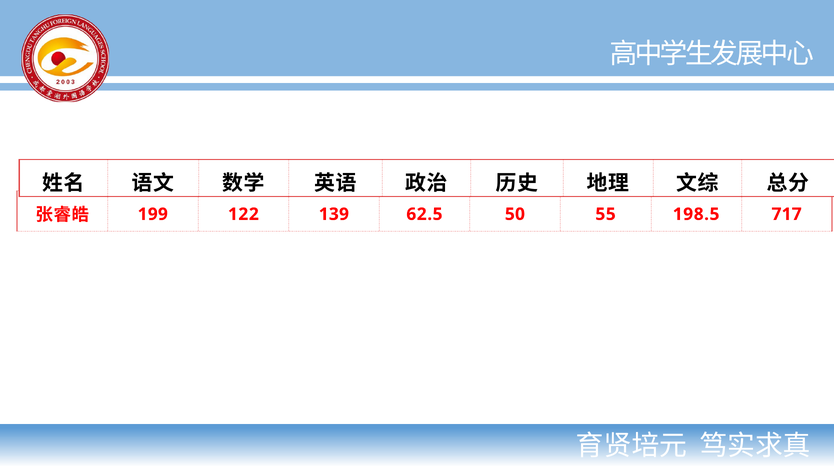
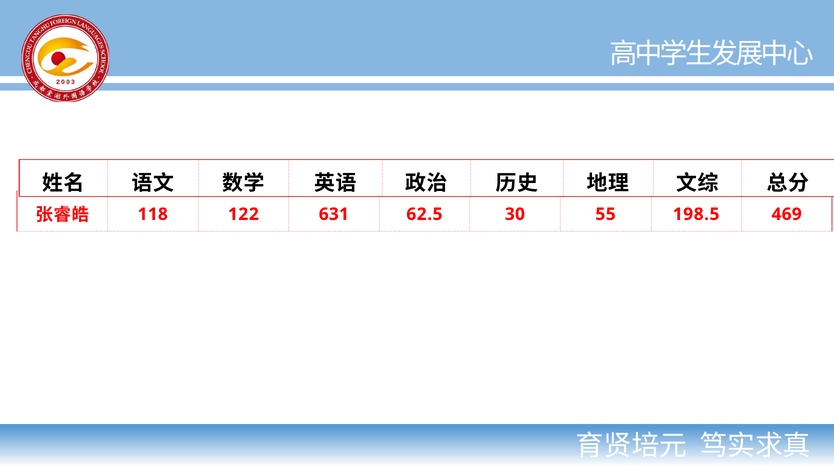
199: 199 -> 118
139: 139 -> 631
50: 50 -> 30
717: 717 -> 469
